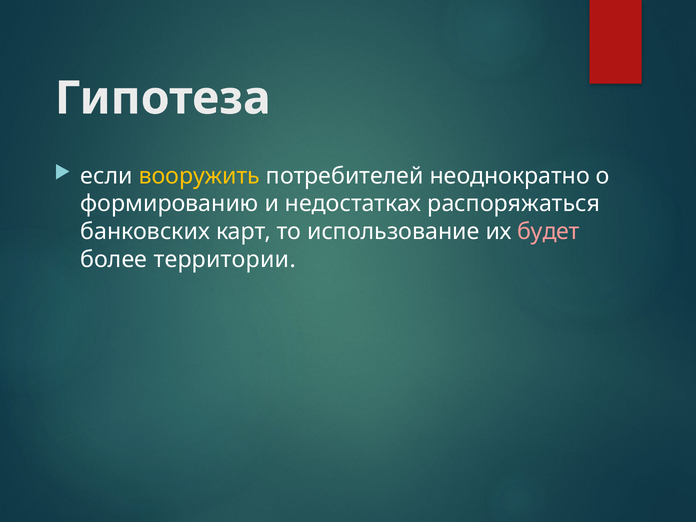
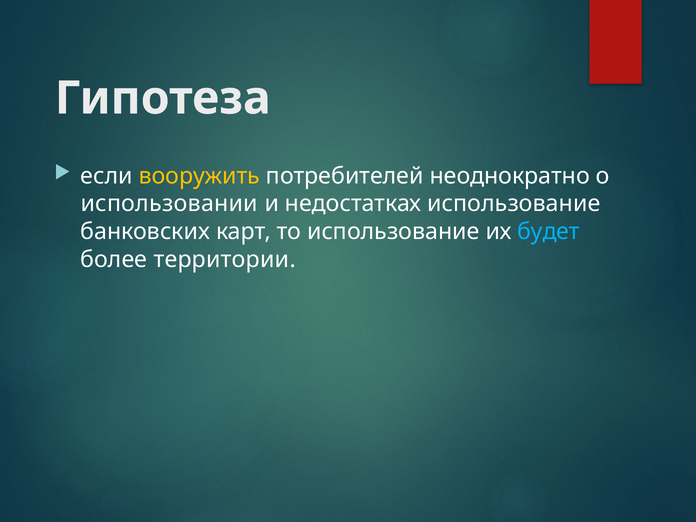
формированию: формированию -> использовании
недостатках распоряжаться: распоряжаться -> использование
будет colour: pink -> light blue
